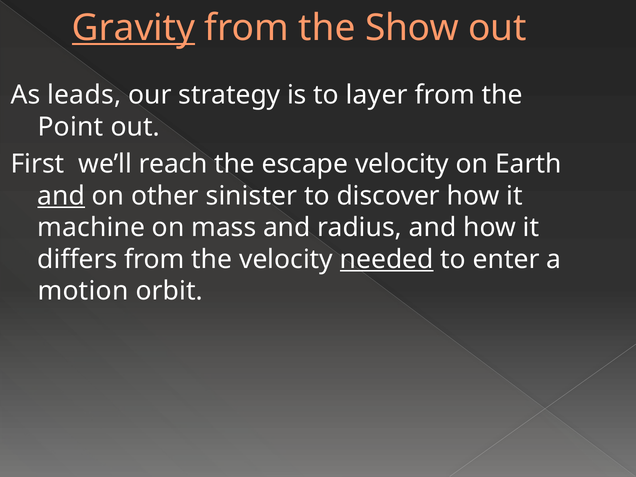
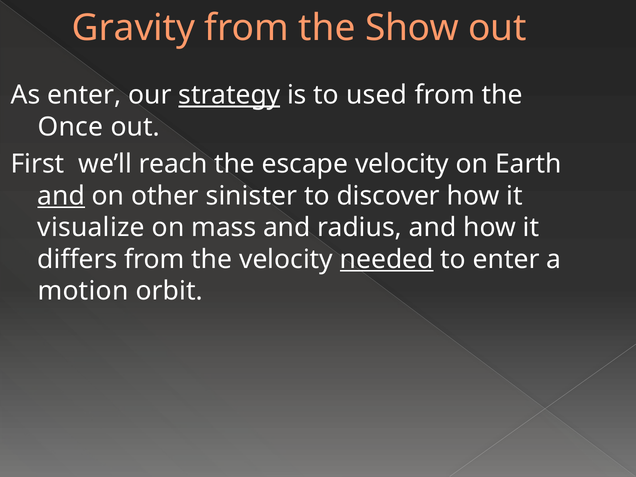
Gravity underline: present -> none
As leads: leads -> enter
strategy underline: none -> present
layer: layer -> used
Point: Point -> Once
machine: machine -> visualize
